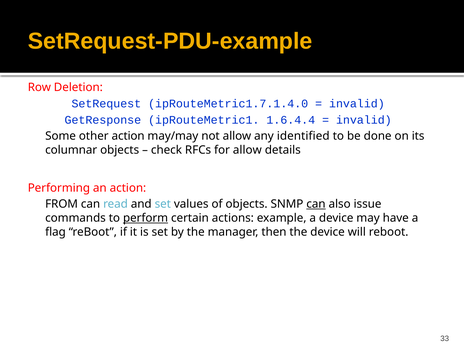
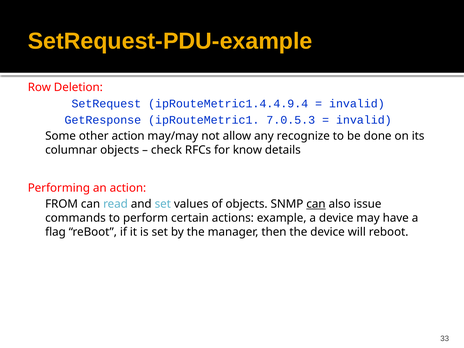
ipRouteMetric1.7.1.4.0: ipRouteMetric1.7.1.4.0 -> ipRouteMetric1.4.4.9.4
1.6.4.4: 1.6.4.4 -> 7.0.5.3
identified: identified -> recognize
for allow: allow -> know
perform underline: present -> none
